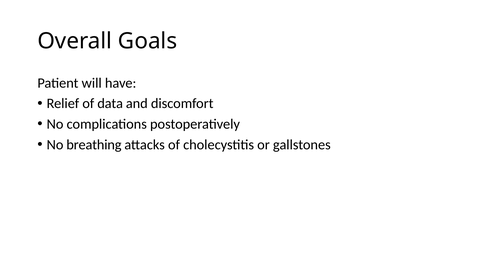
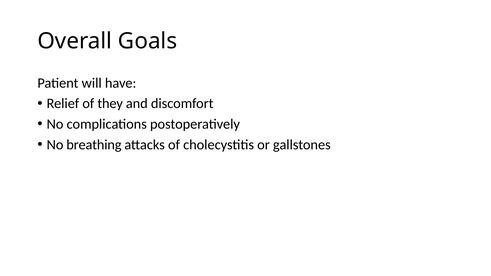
data: data -> they
